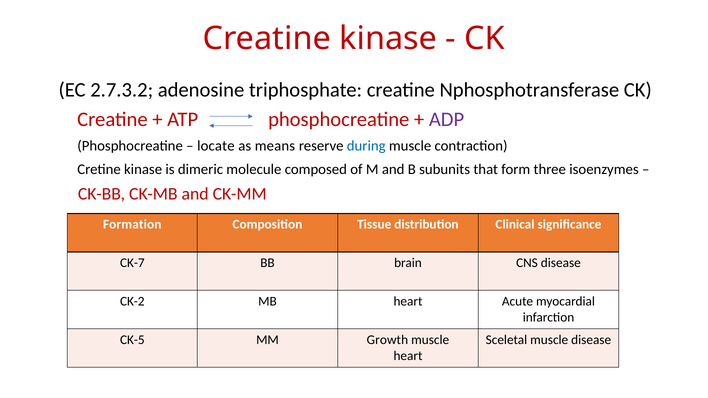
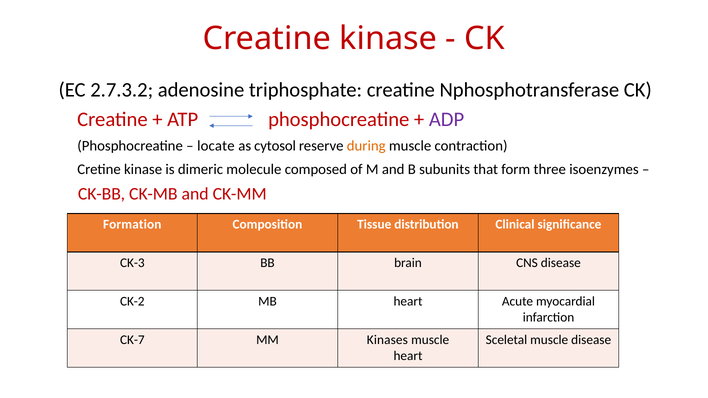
means: means -> cytosol
during colour: blue -> orange
CK-7: CK-7 -> CK-3
CK-5: CK-5 -> CK-7
Growth: Growth -> Kinases
